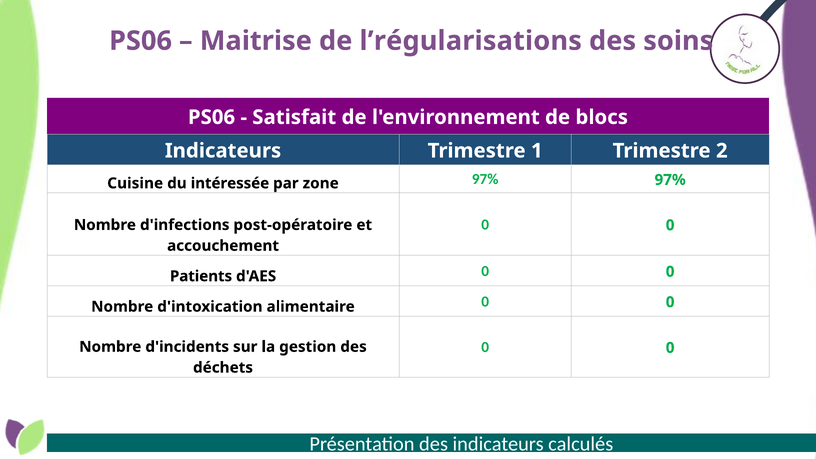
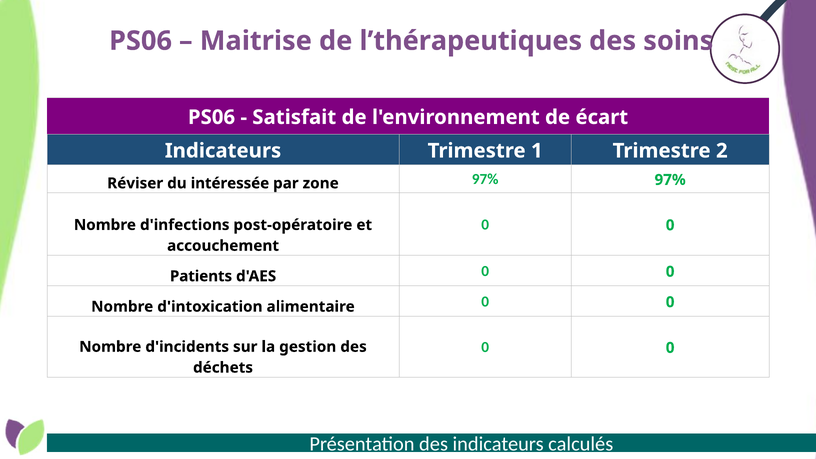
l’régularisations: l’régularisations -> l’thérapeutiques
blocs: blocs -> écart
Cuisine: Cuisine -> Réviser
